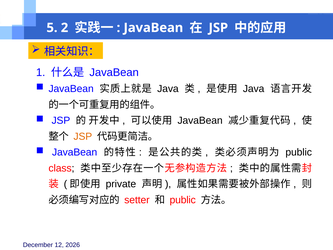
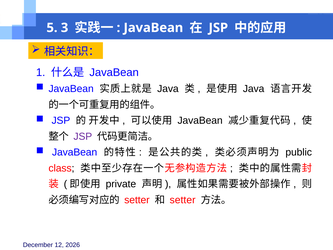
2: 2 -> 3
JSP at (83, 136) colour: orange -> purple
public at (183, 200): public -> setter
